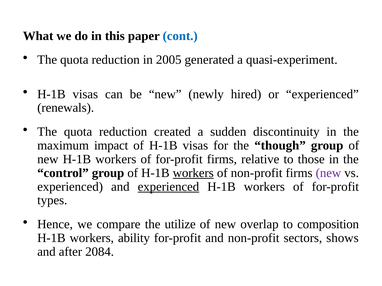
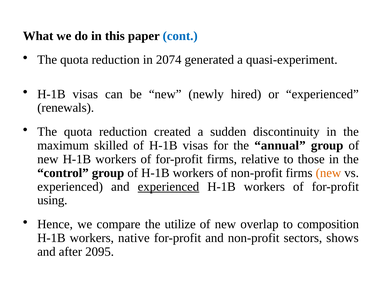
2005: 2005 -> 2074
impact: impact -> skilled
though: though -> annual
workers at (193, 173) underline: present -> none
new at (328, 173) colour: purple -> orange
types: types -> using
ability: ability -> native
2084: 2084 -> 2095
